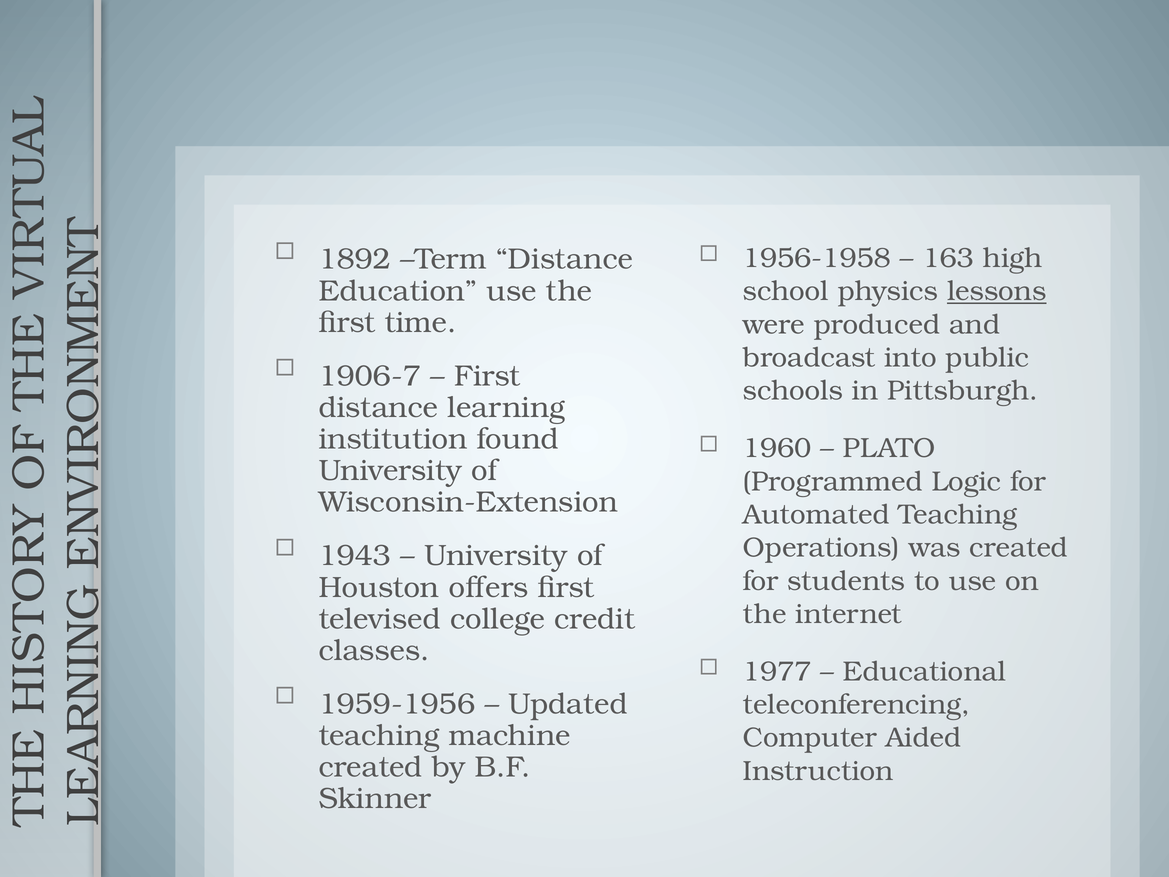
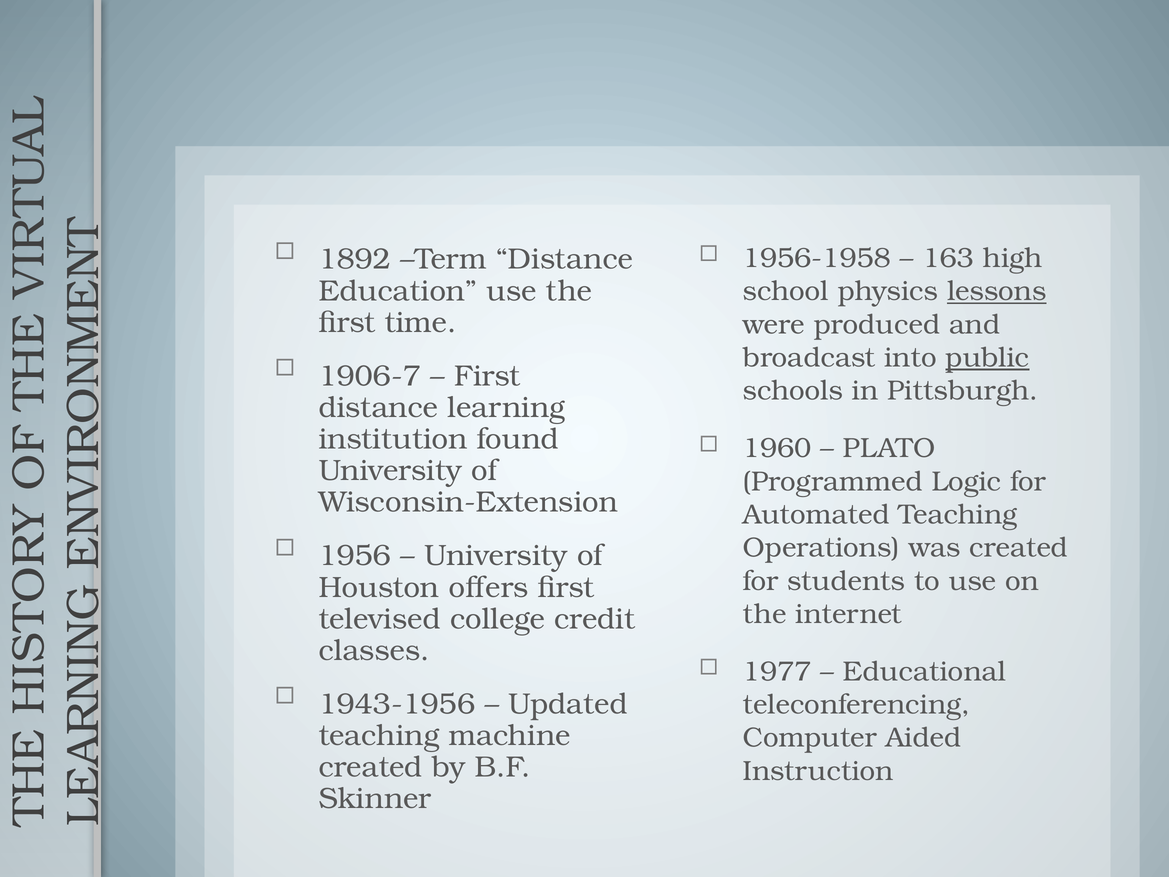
public underline: none -> present
1943: 1943 -> 1956
1959-1956: 1959-1956 -> 1943-1956
